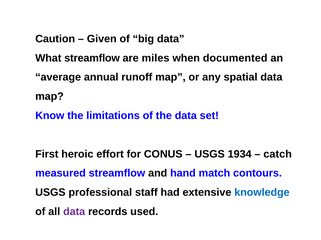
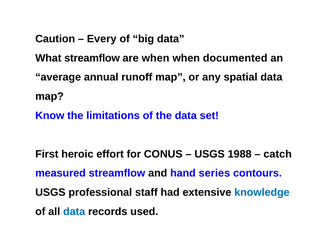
Given: Given -> Every
are miles: miles -> when
1934: 1934 -> 1988
match: match -> series
data at (74, 212) colour: purple -> blue
